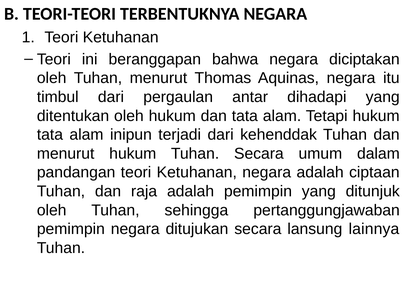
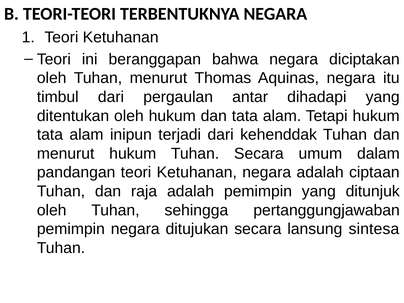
lainnya: lainnya -> sintesa
